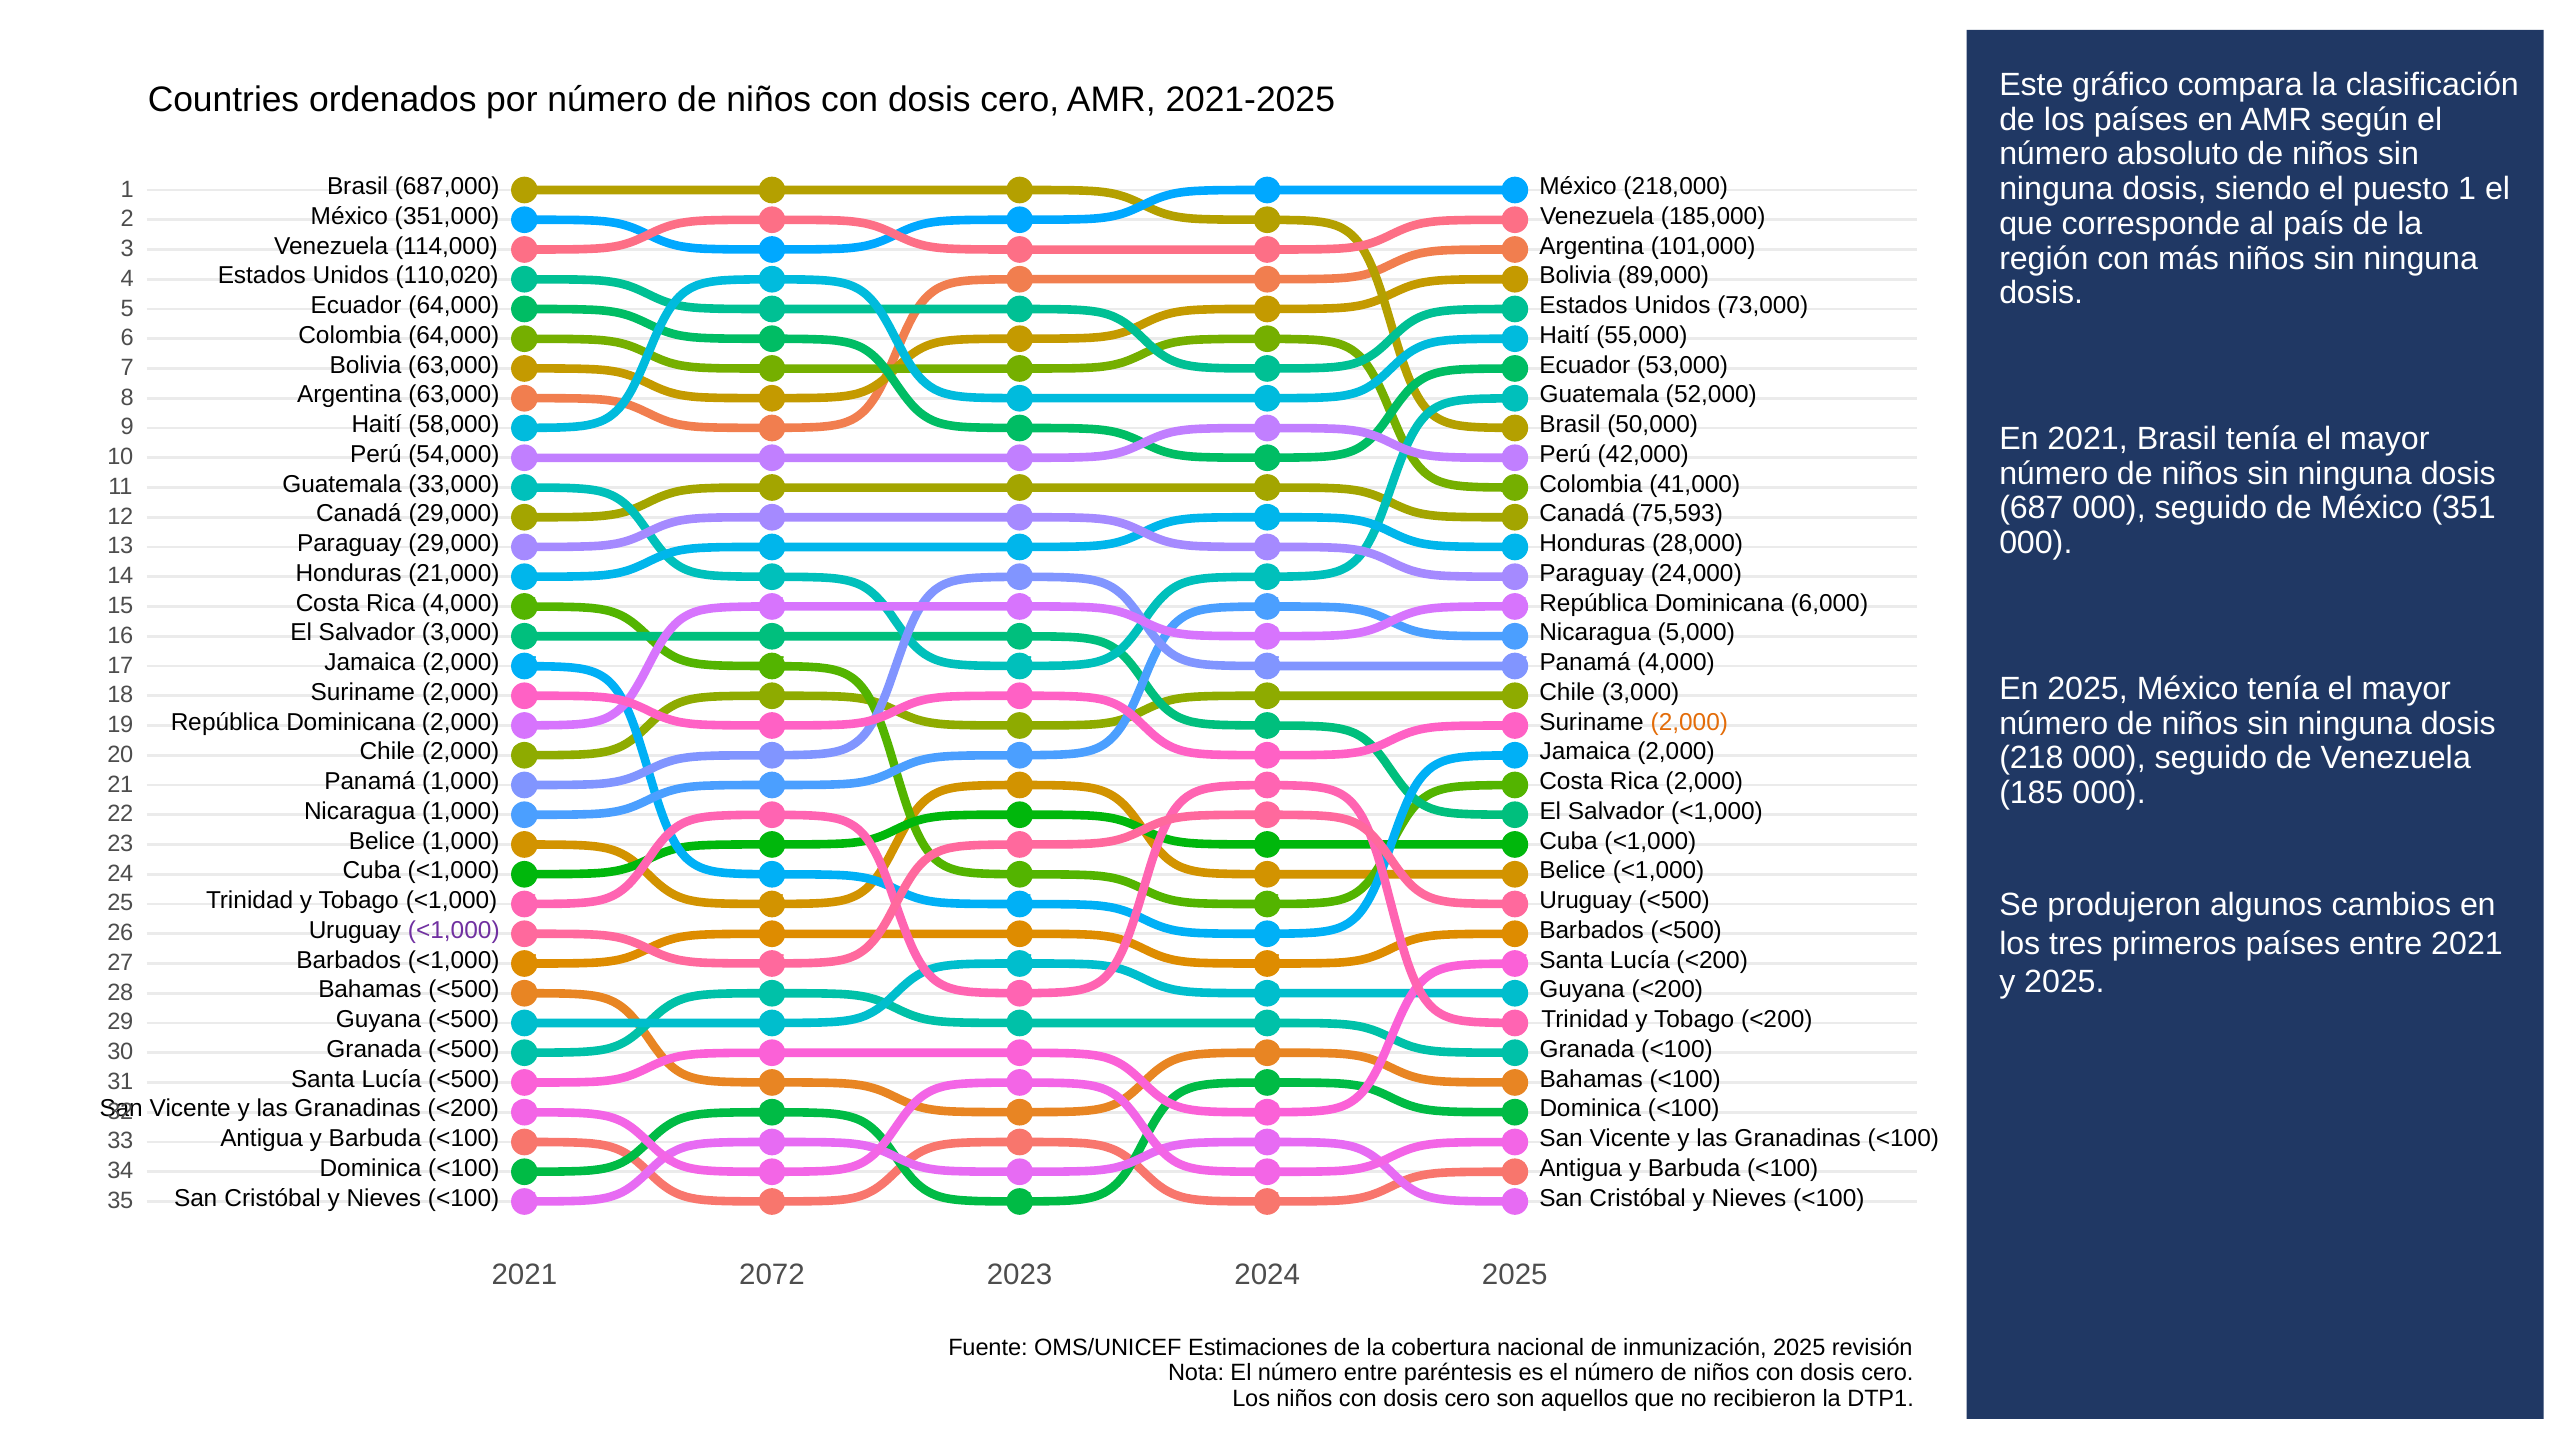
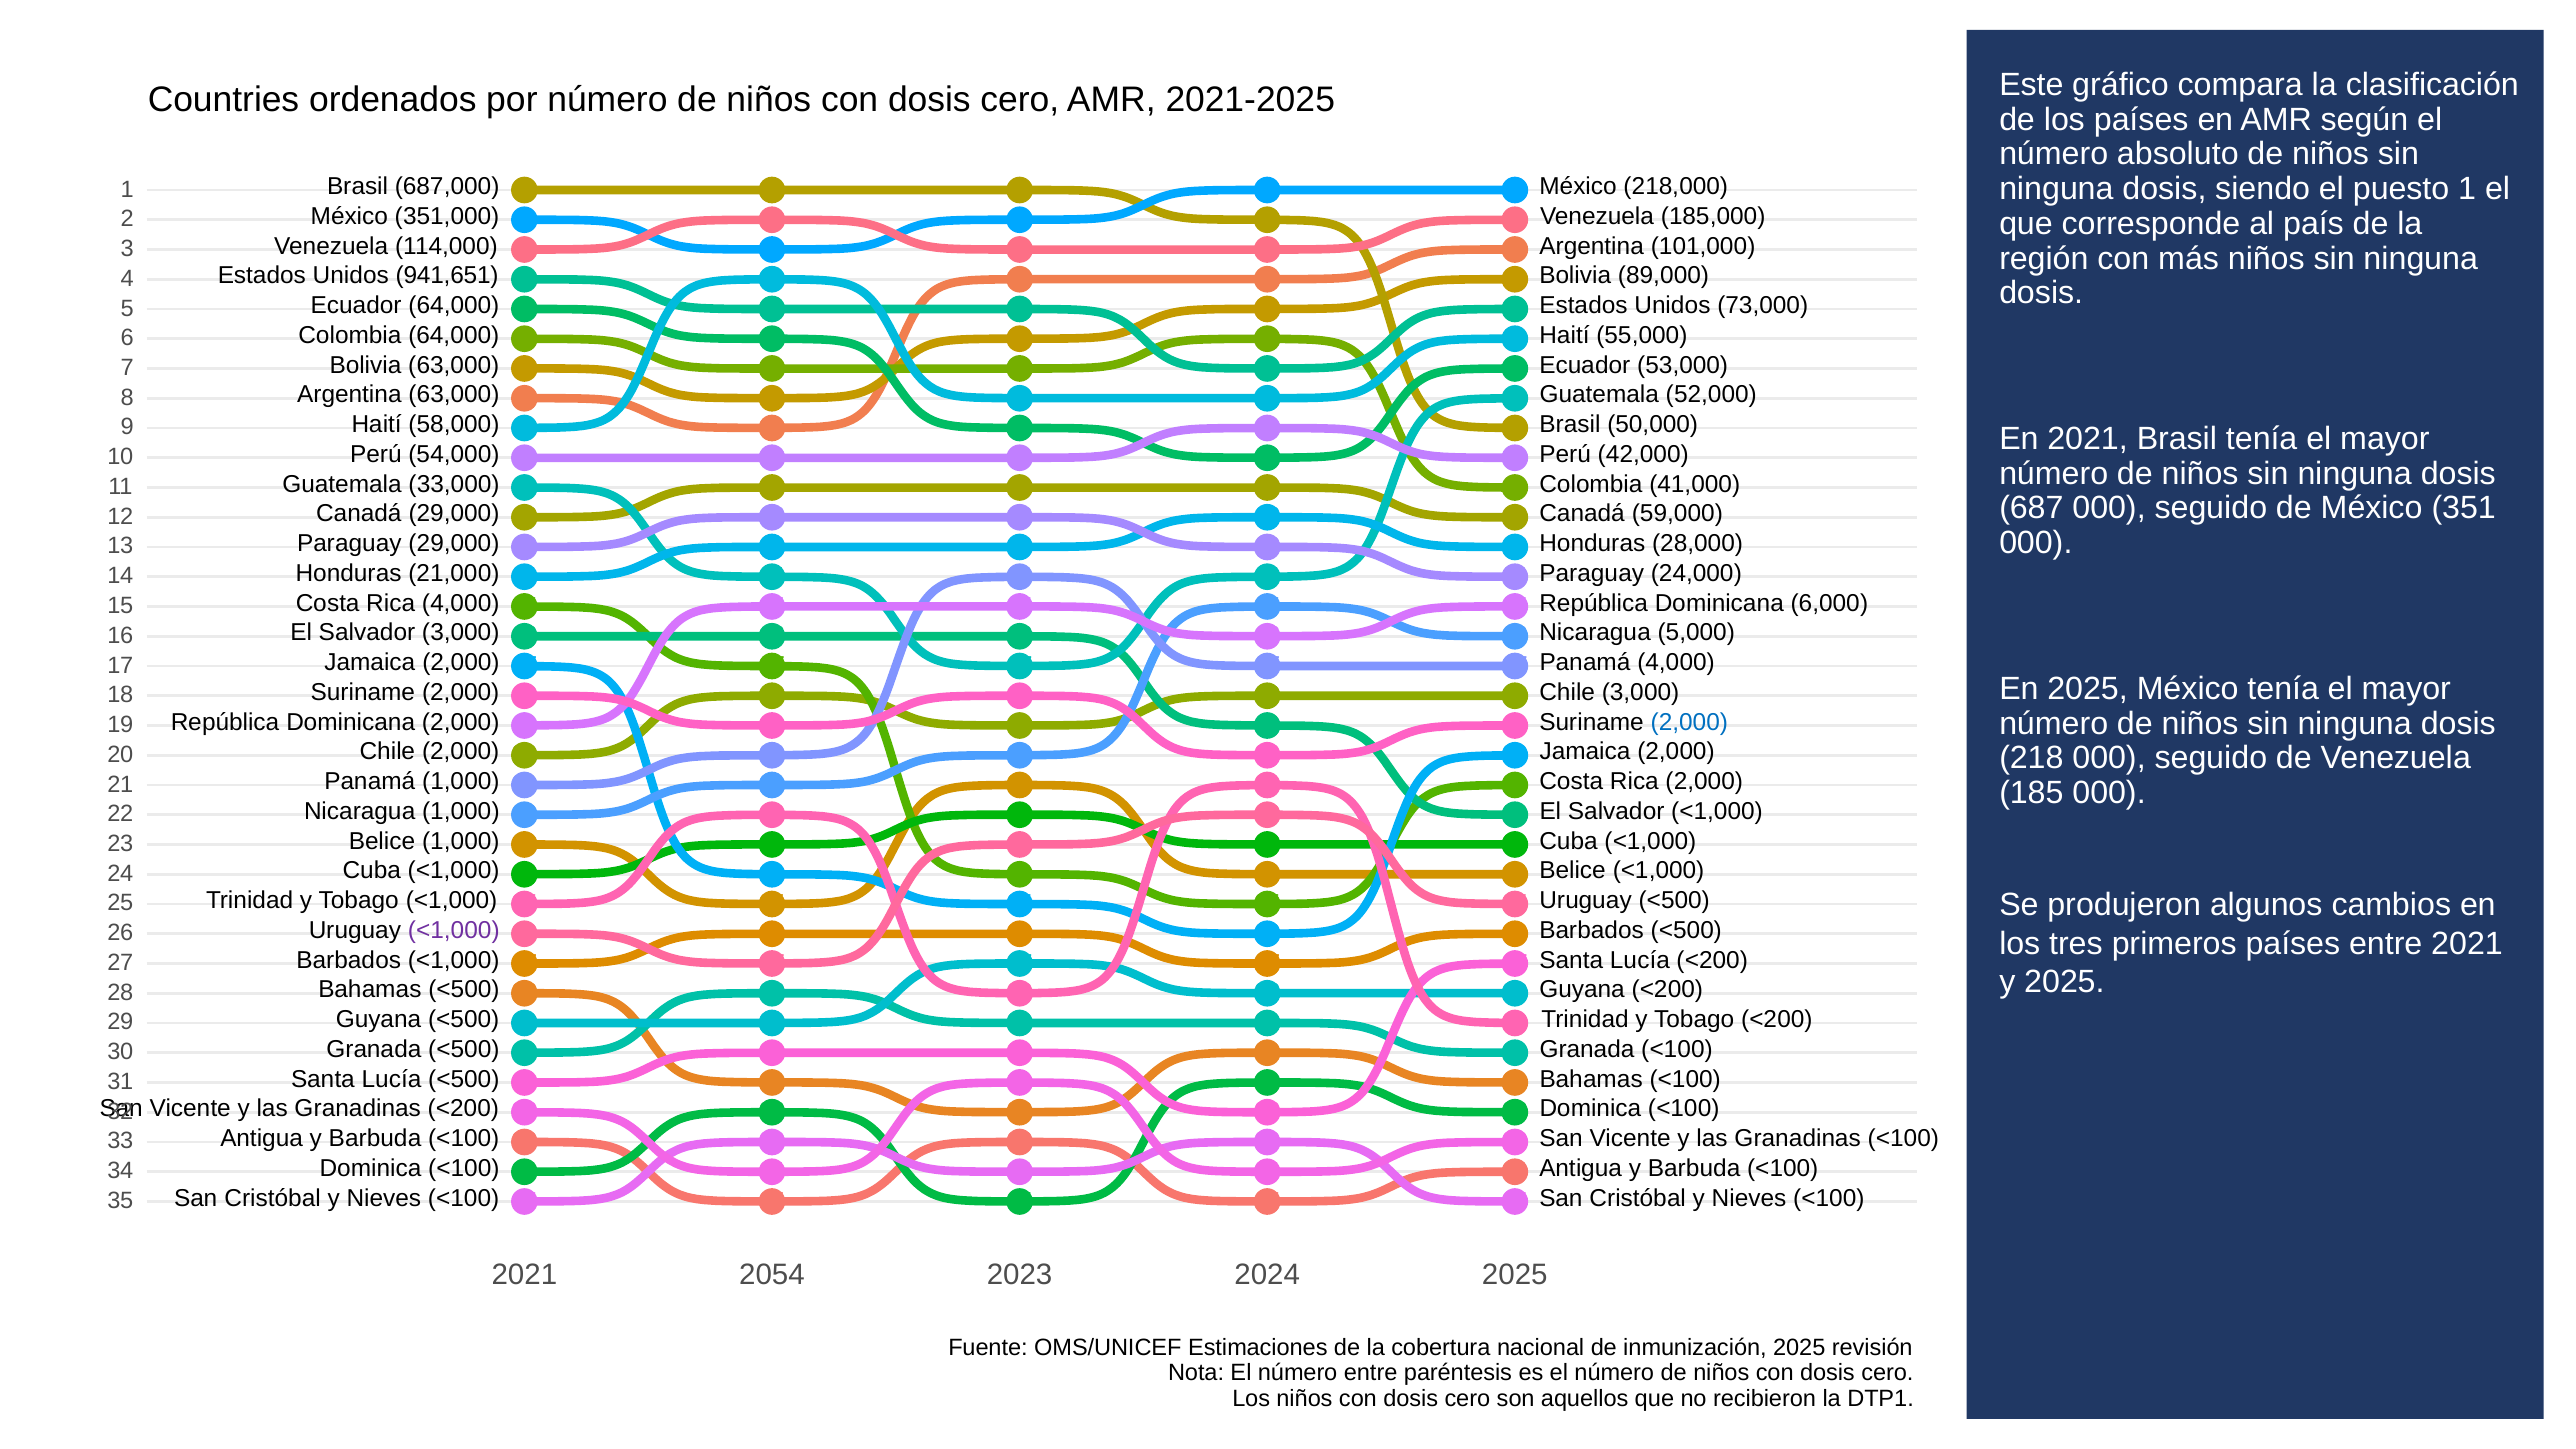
110,020: 110,020 -> 941,651
75,593: 75,593 -> 59,000
2,000 at (1689, 722) colour: orange -> blue
2072: 2072 -> 2054
